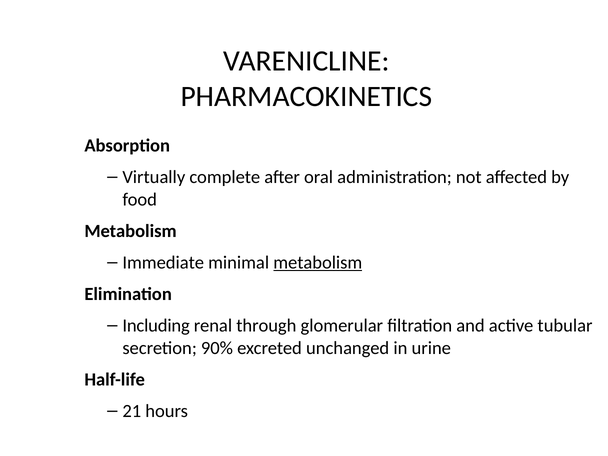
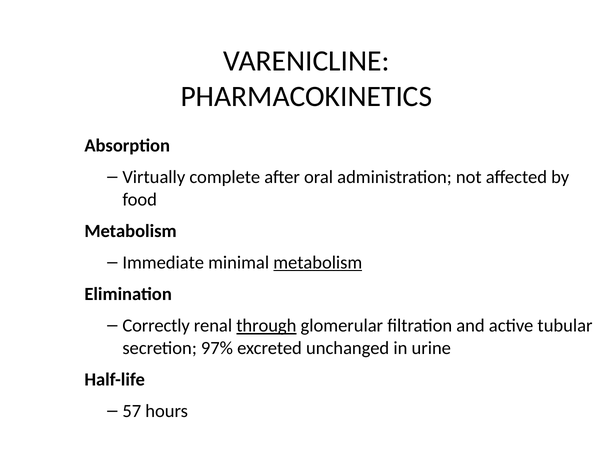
Including: Including -> Correctly
through underline: none -> present
90%: 90% -> 97%
21: 21 -> 57
